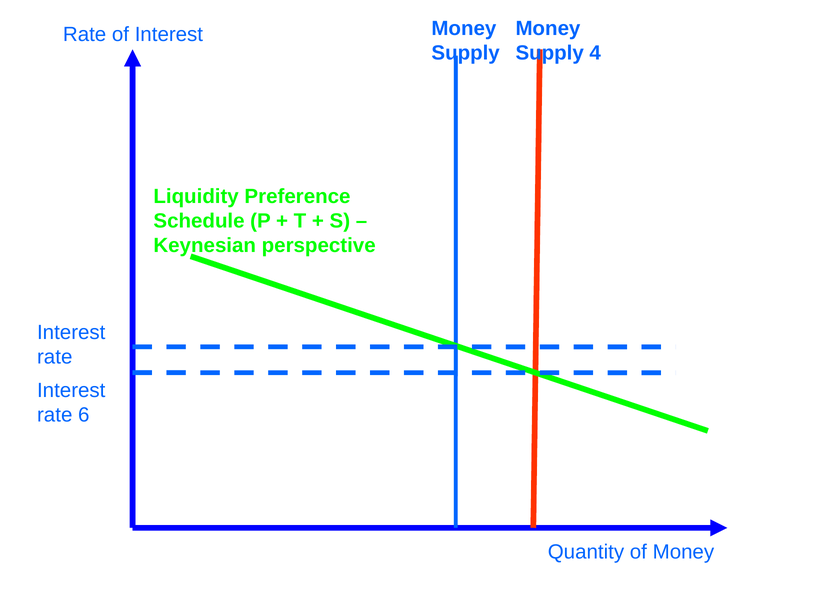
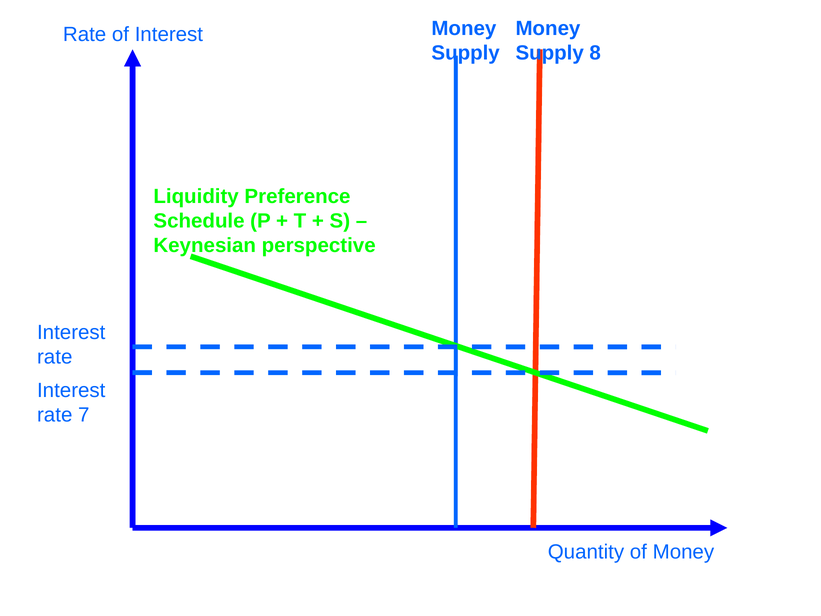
4: 4 -> 8
6: 6 -> 7
